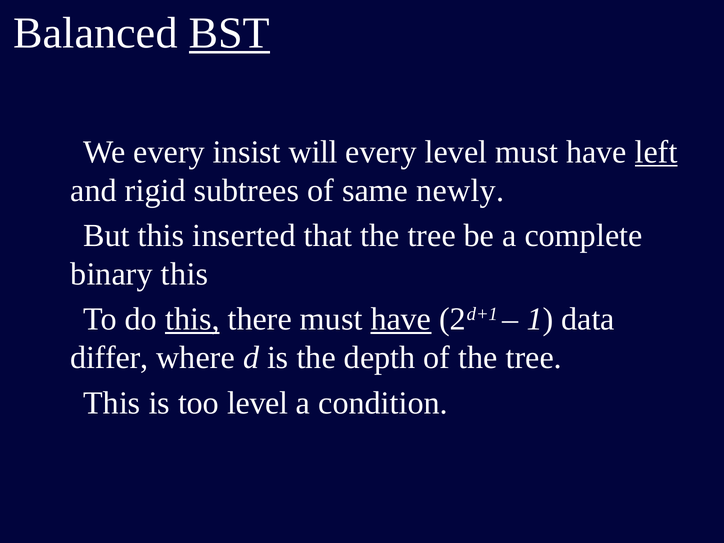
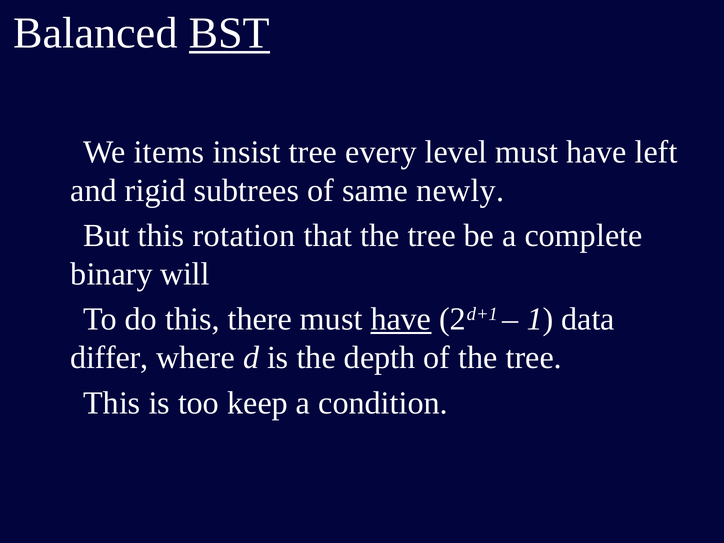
We every: every -> items
insist will: will -> tree
left underline: present -> none
inserted: inserted -> rotation
binary this: this -> will
this at (192, 319) underline: present -> none
too level: level -> keep
